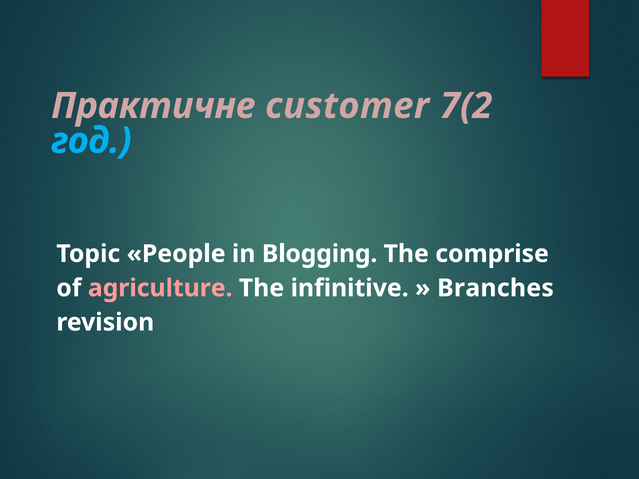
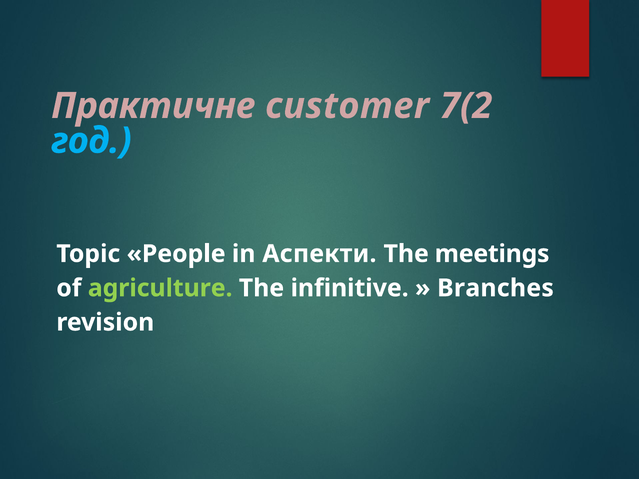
Blogging: Blogging -> Аспекти
comprise: comprise -> meetings
agriculture colour: pink -> light green
